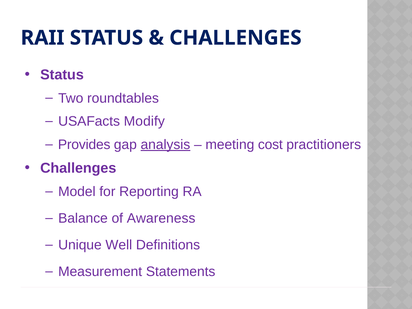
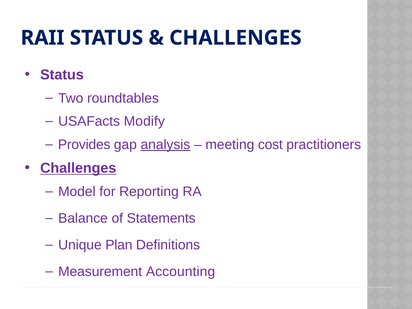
Challenges at (78, 168) underline: none -> present
Awareness: Awareness -> Statements
Well: Well -> Plan
Statements: Statements -> Accounting
